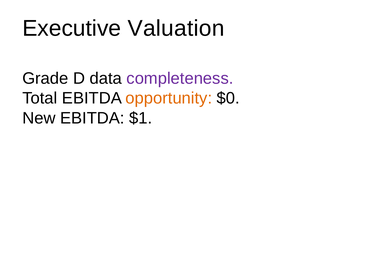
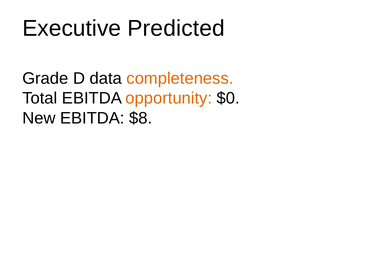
Valuation: Valuation -> Predicted
completeness colour: purple -> orange
$1: $1 -> $8
